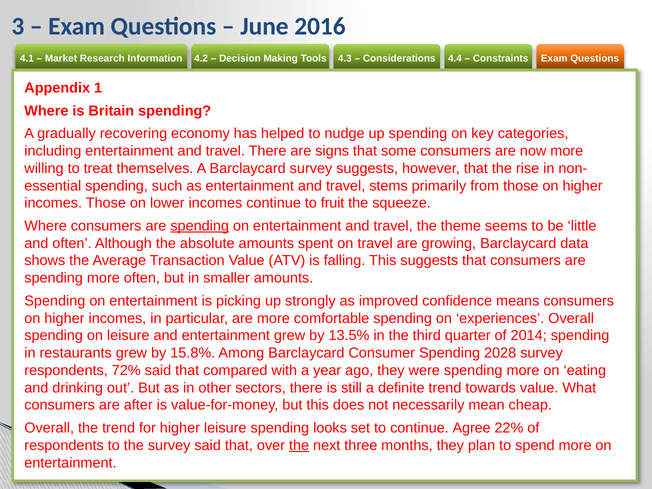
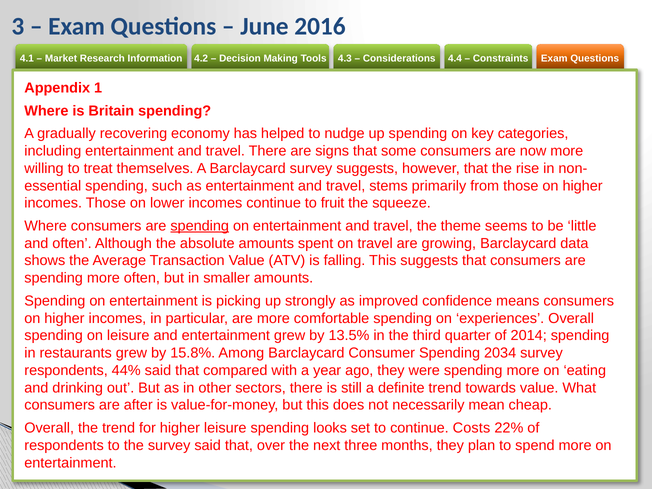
2028: 2028 -> 2034
72%: 72% -> 44%
Agree: Agree -> Costs
the at (299, 445) underline: present -> none
